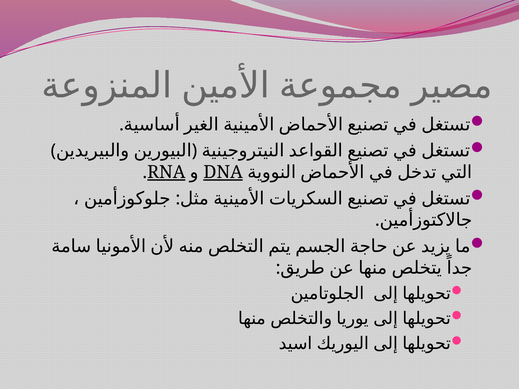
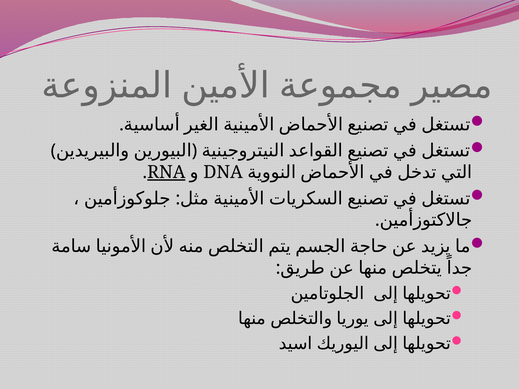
DNA underline: present -> none
